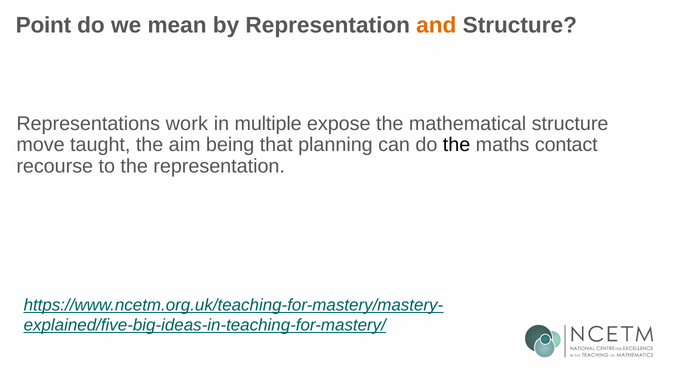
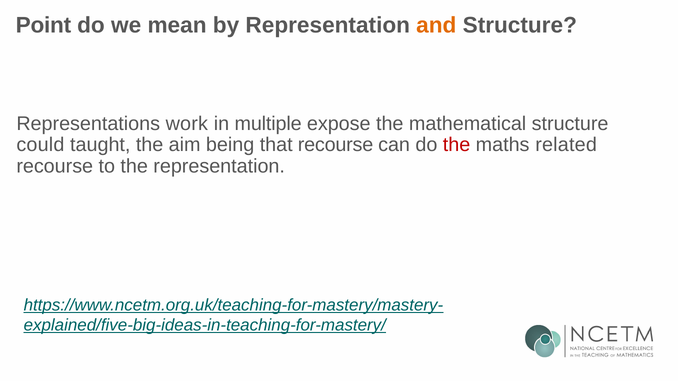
move: move -> could
that planning: planning -> recourse
the at (457, 145) colour: black -> red
contact: contact -> related
